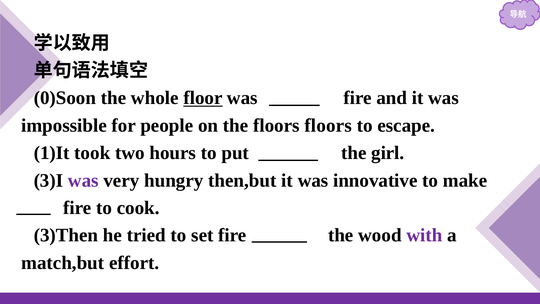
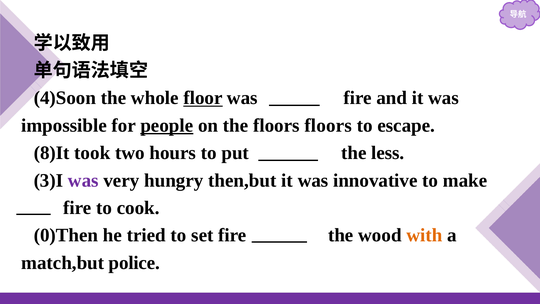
0)Soon: 0)Soon -> 4)Soon
people underline: none -> present
1)It: 1)It -> 8)It
girl: girl -> less
3)Then: 3)Then -> 0)Then
with colour: purple -> orange
effort: effort -> police
